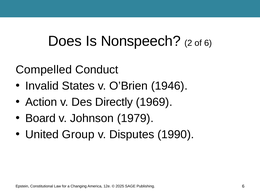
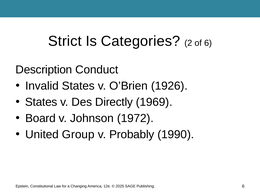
Does: Does -> Strict
Nonspeech: Nonspeech -> Categories
Compelled: Compelled -> Description
1946: 1946 -> 1926
Action at (41, 102): Action -> States
1979: 1979 -> 1972
Disputes: Disputes -> Probably
